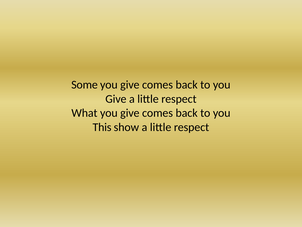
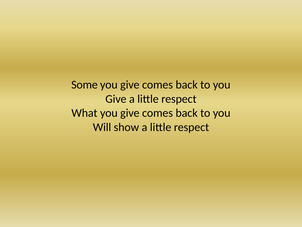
This: This -> Will
